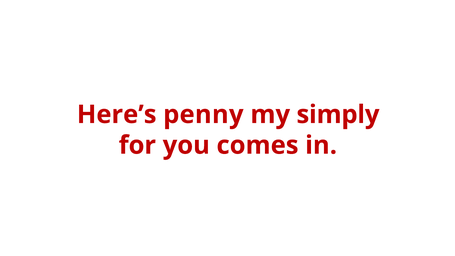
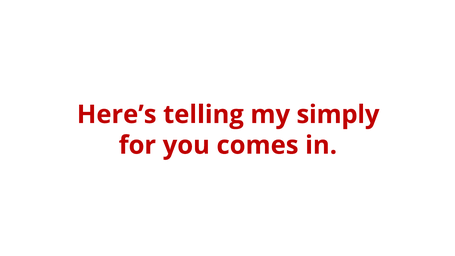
penny: penny -> telling
